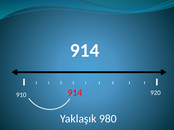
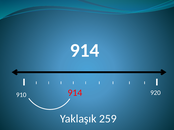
980: 980 -> 259
